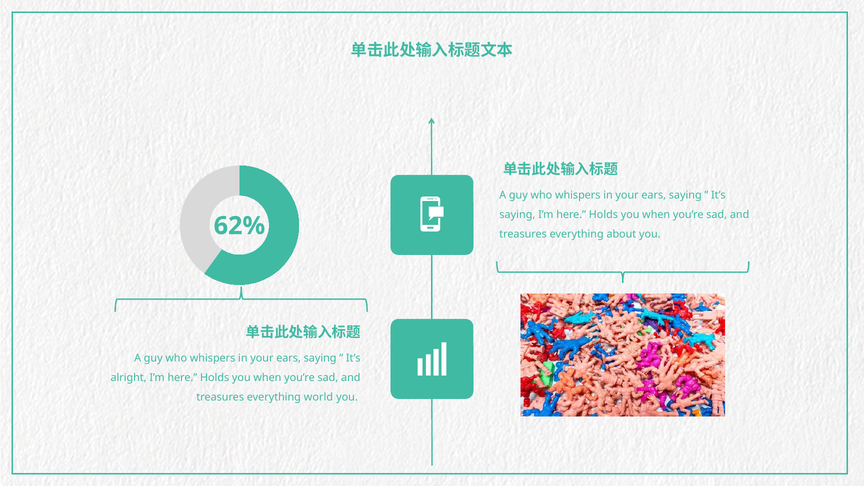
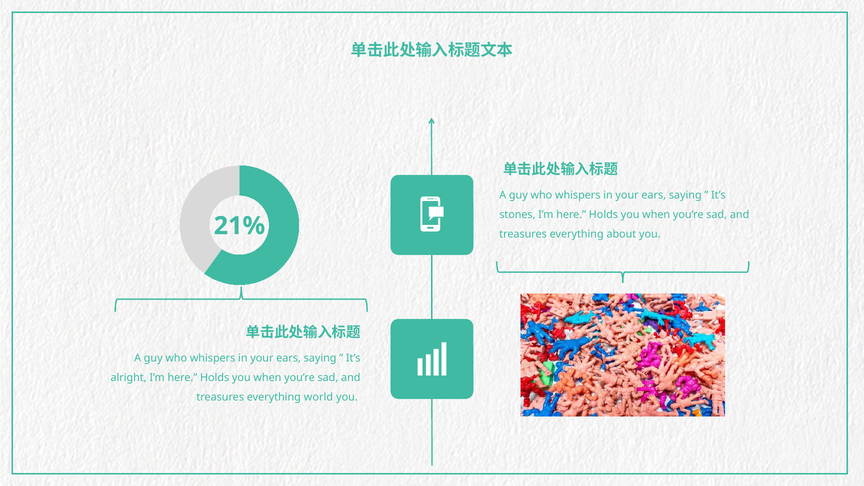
saying at (517, 215): saying -> stones
62%: 62% -> 21%
